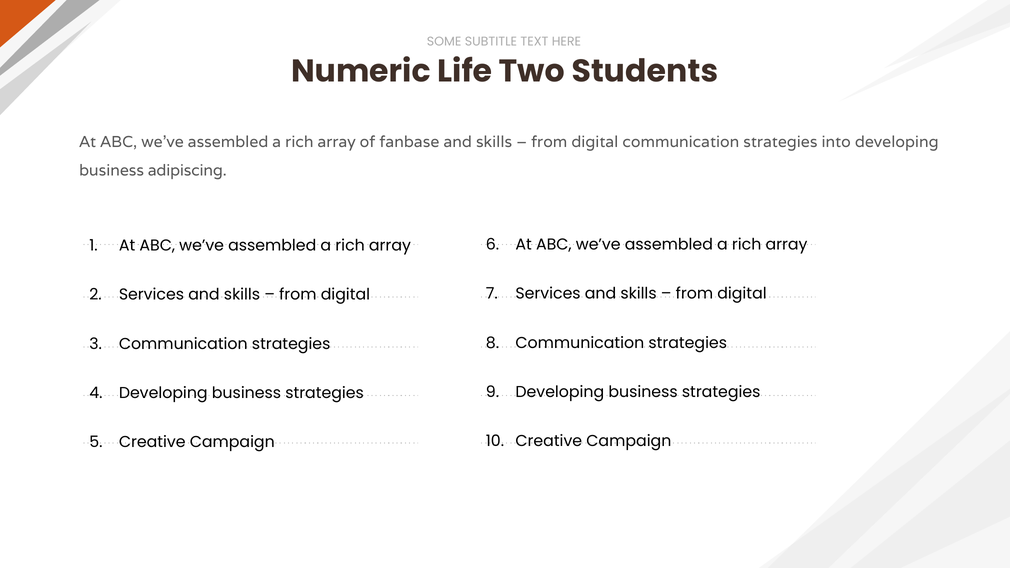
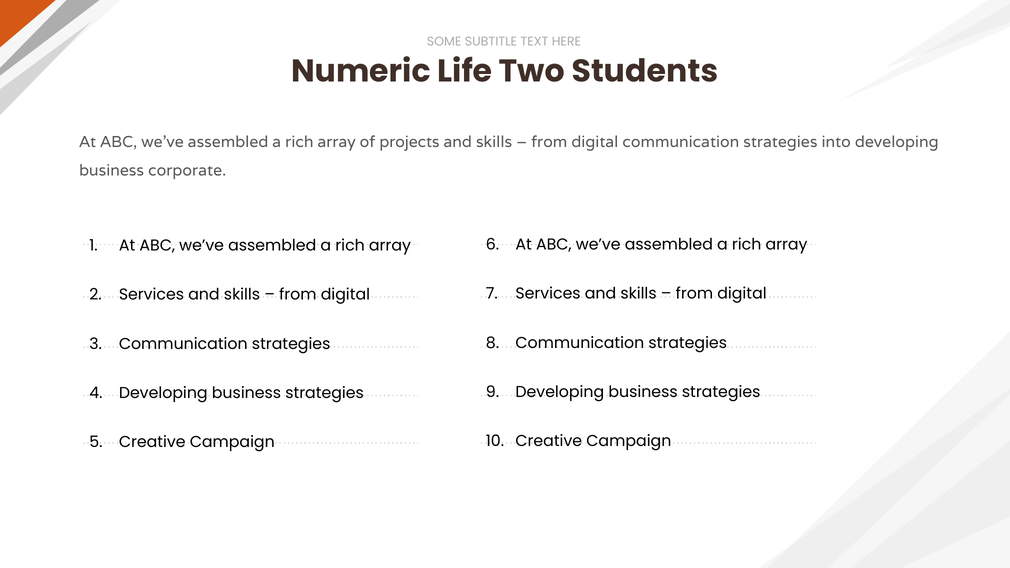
fanbase: fanbase -> projects
adipiscing: adipiscing -> corporate
